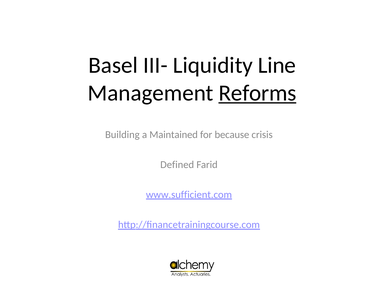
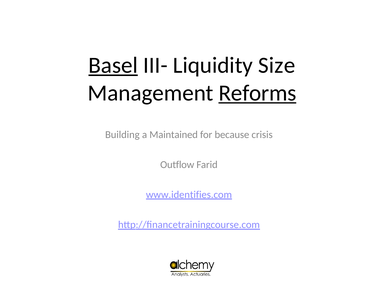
Basel underline: none -> present
Line: Line -> Size
Defined: Defined -> Outflow
www.sufficient.com: www.sufficient.com -> www.identifies.com
